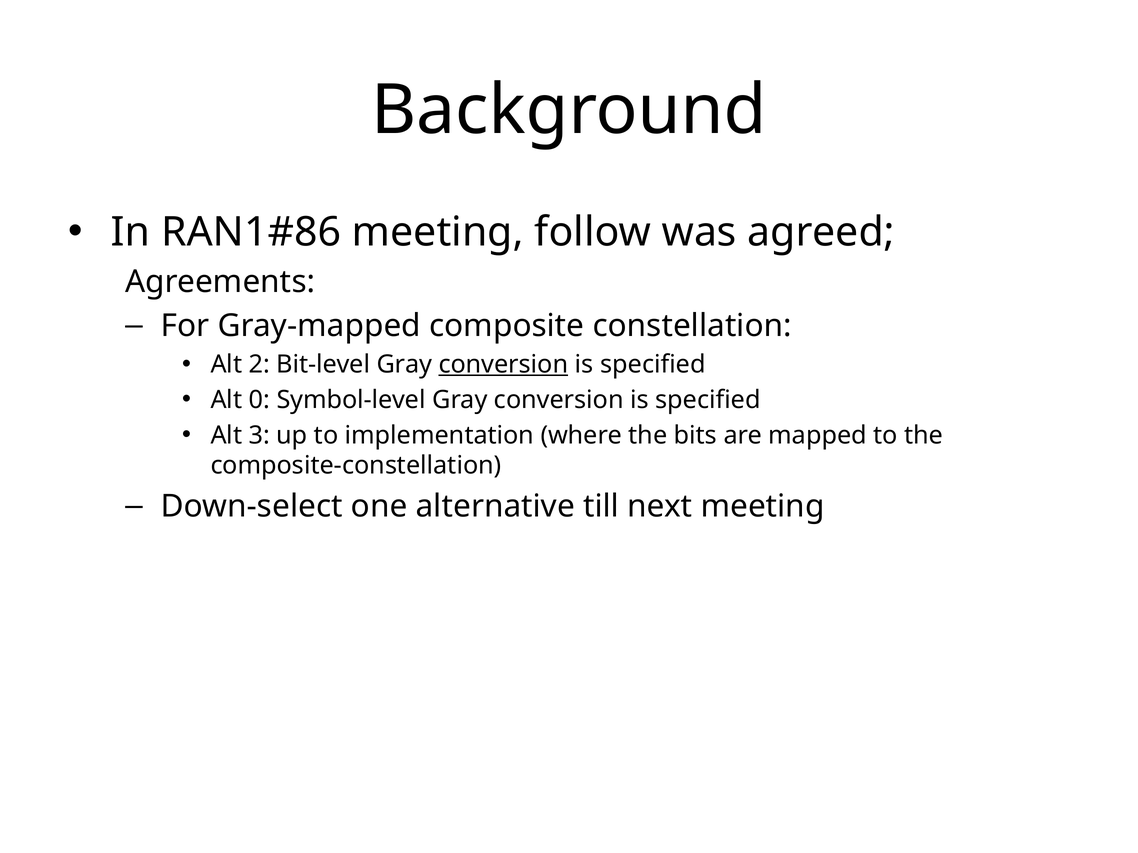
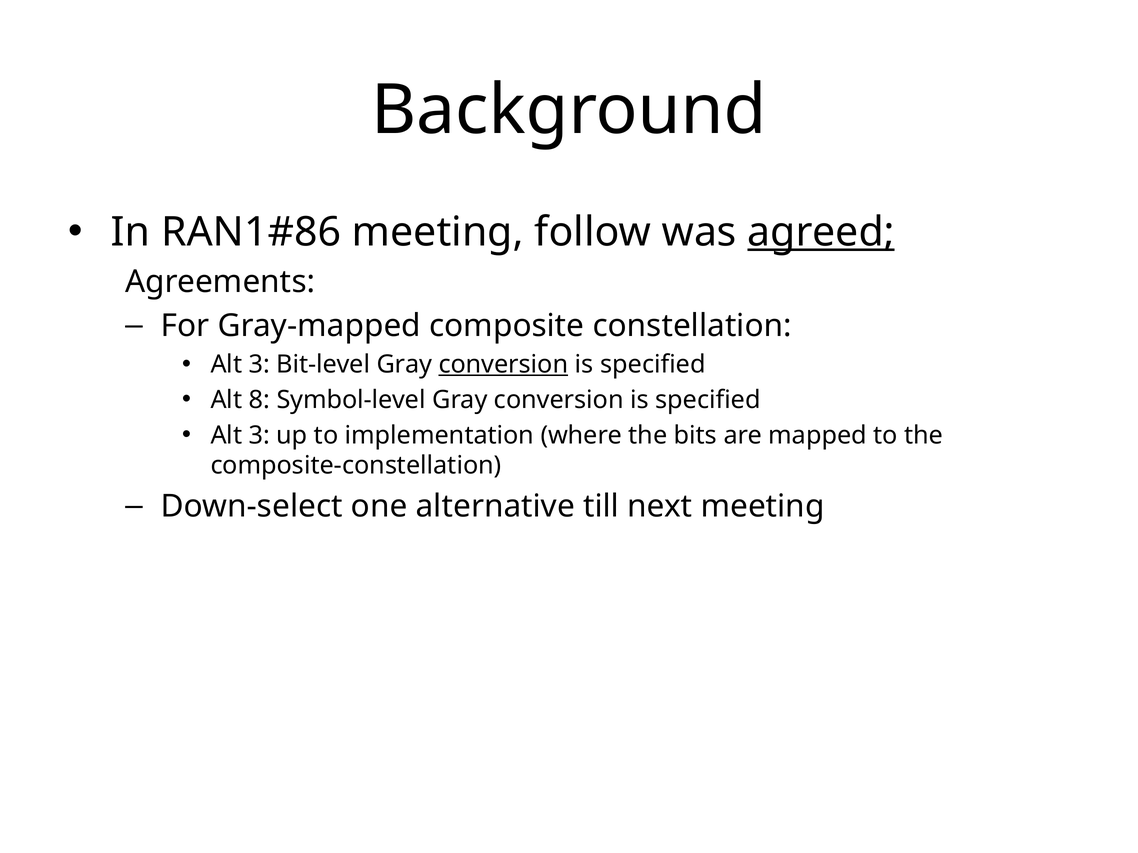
agreed underline: none -> present
2 at (259, 365): 2 -> 3
0: 0 -> 8
